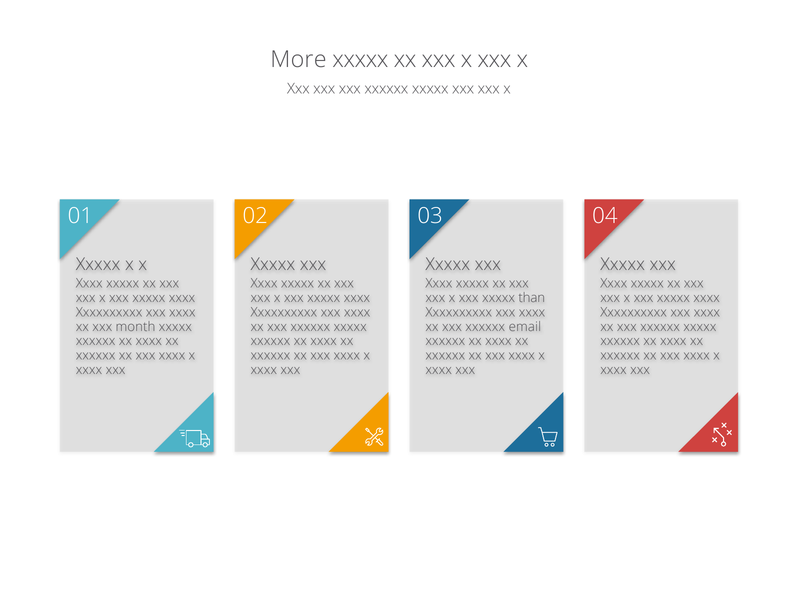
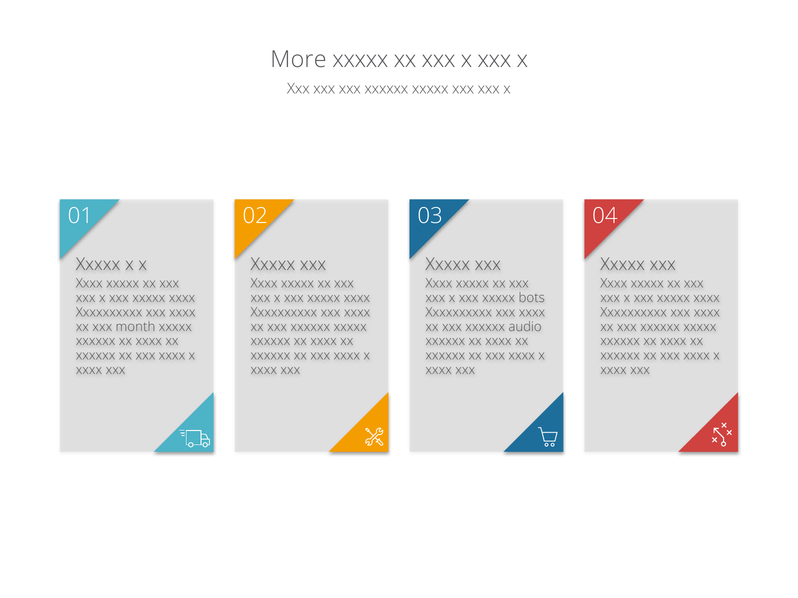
than: than -> bots
email: email -> audio
